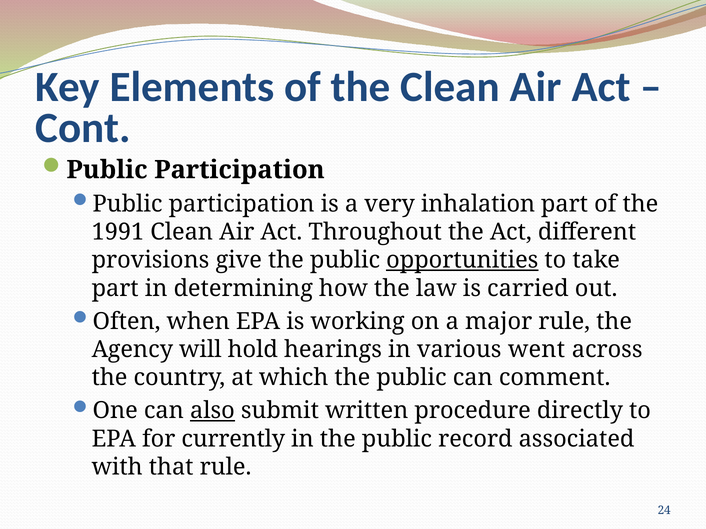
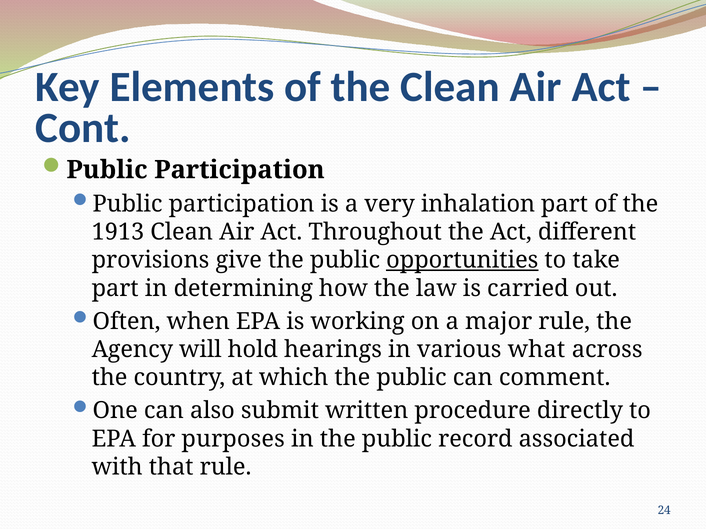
1991: 1991 -> 1913
went: went -> what
also underline: present -> none
currently: currently -> purposes
